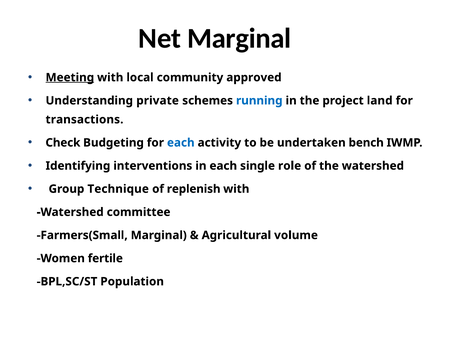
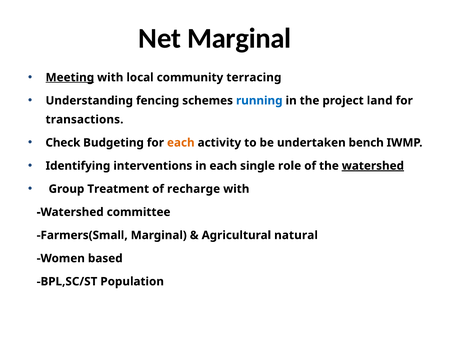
approved: approved -> terracing
private: private -> fencing
each at (181, 143) colour: blue -> orange
watershed at (373, 166) underline: none -> present
Technique: Technique -> Treatment
replenish: replenish -> recharge
volume: volume -> natural
fertile: fertile -> based
